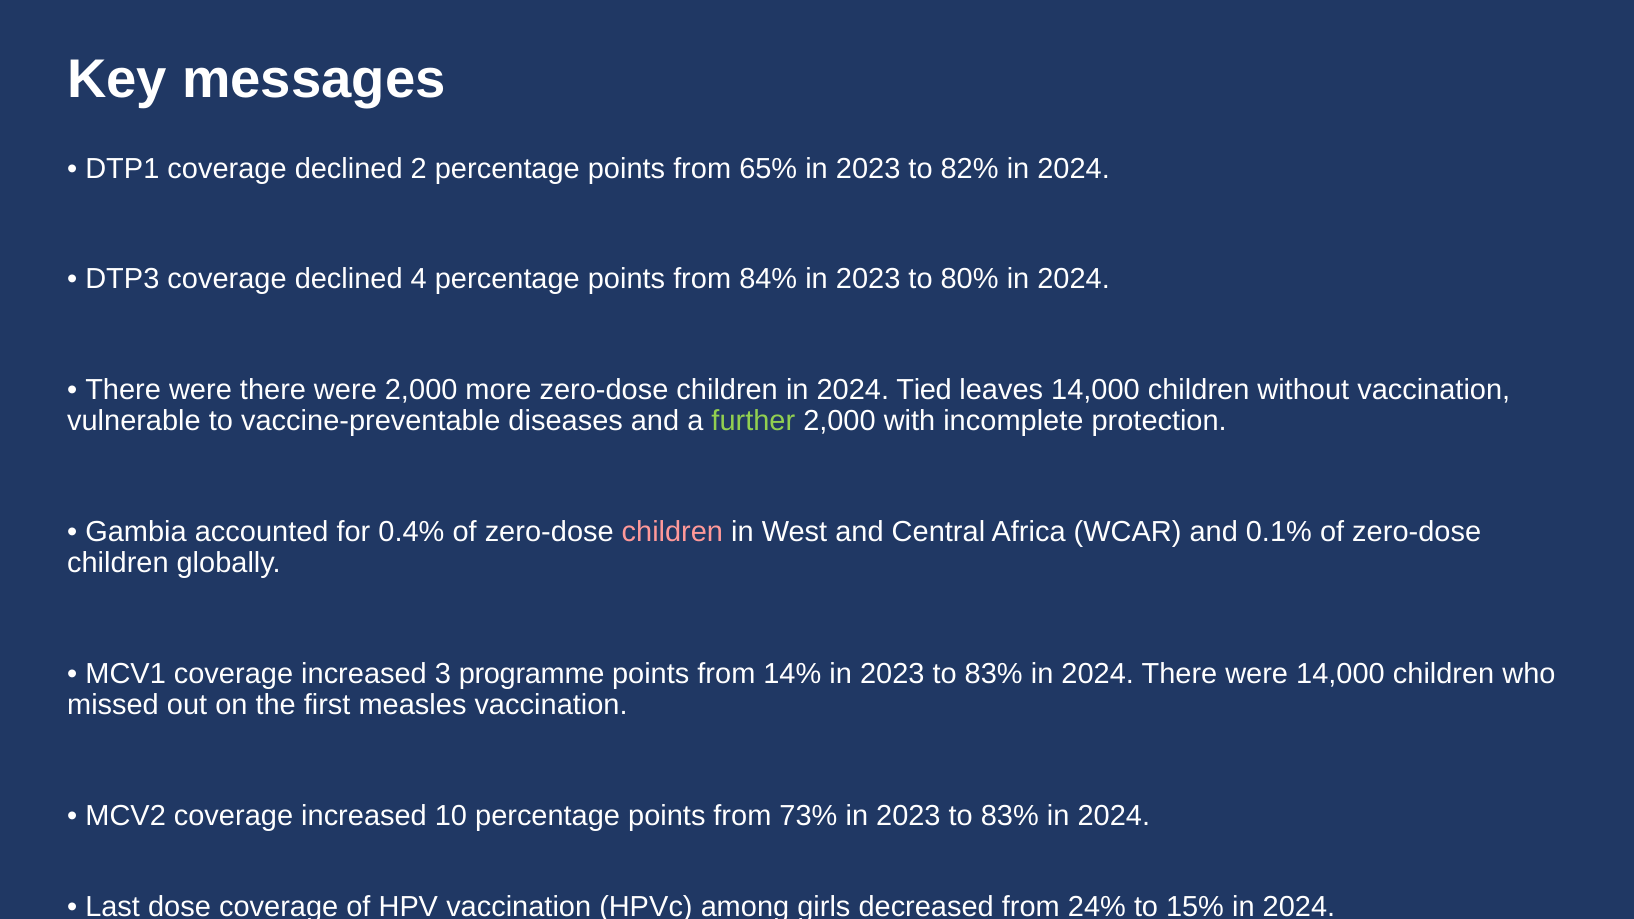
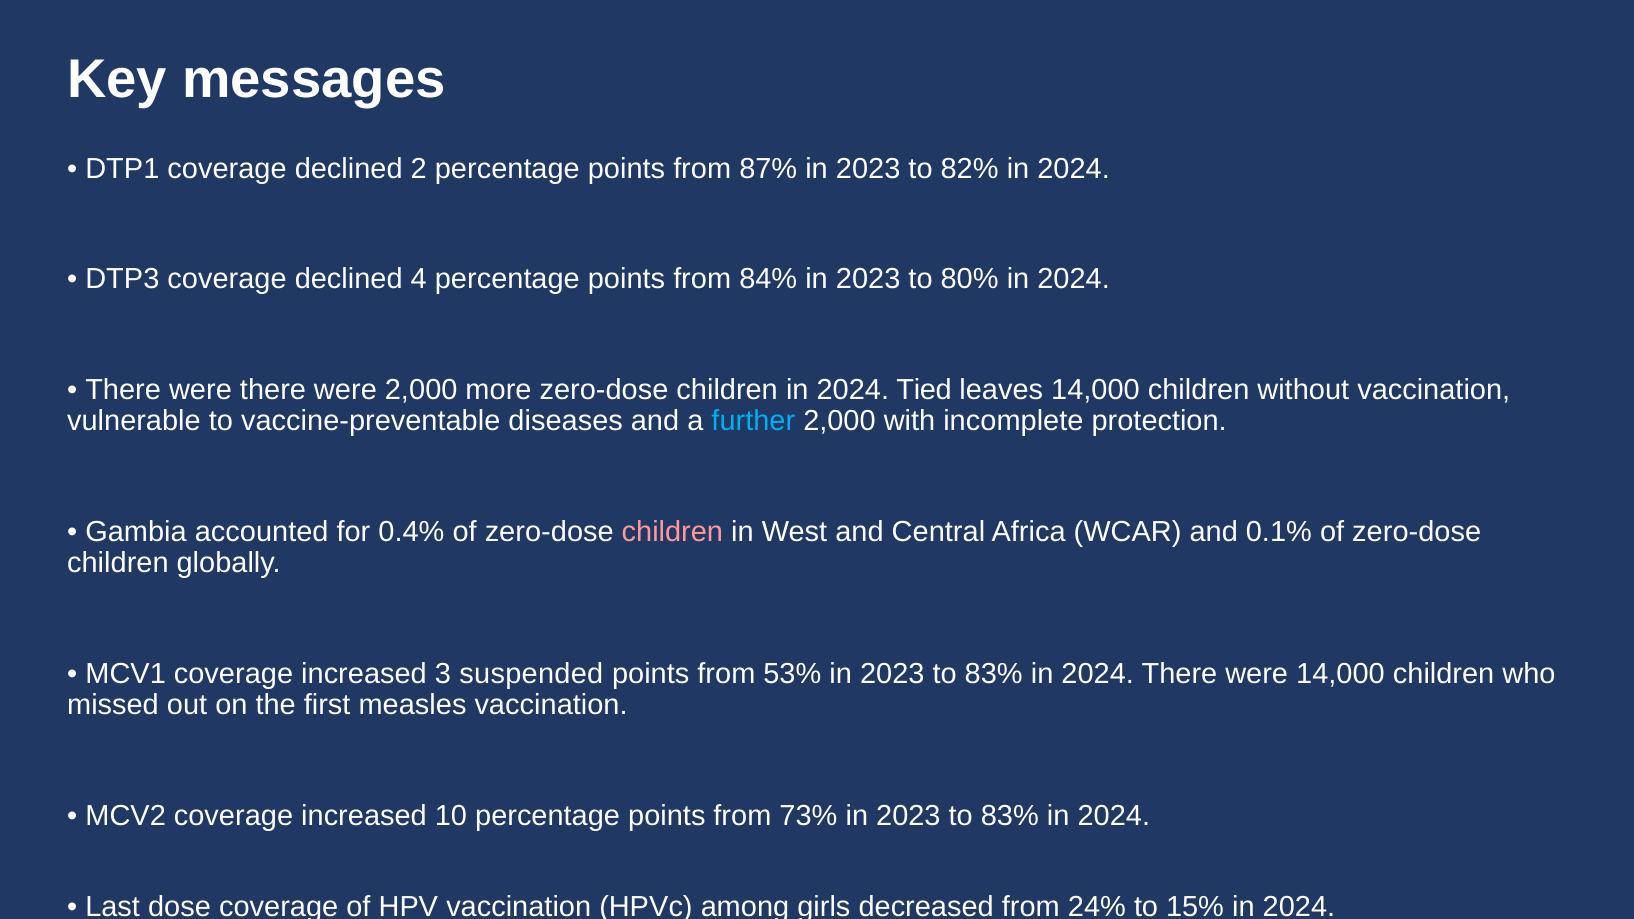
65%: 65% -> 87%
further colour: light green -> light blue
programme: programme -> suspended
14%: 14% -> 53%
